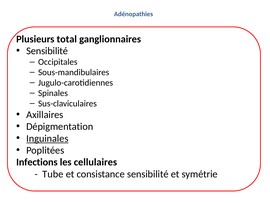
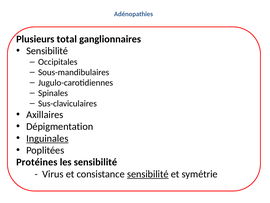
Infections: Infections -> Protéines
les cellulaires: cellulaires -> sensibilité
Tube: Tube -> Virus
sensibilité at (148, 174) underline: none -> present
